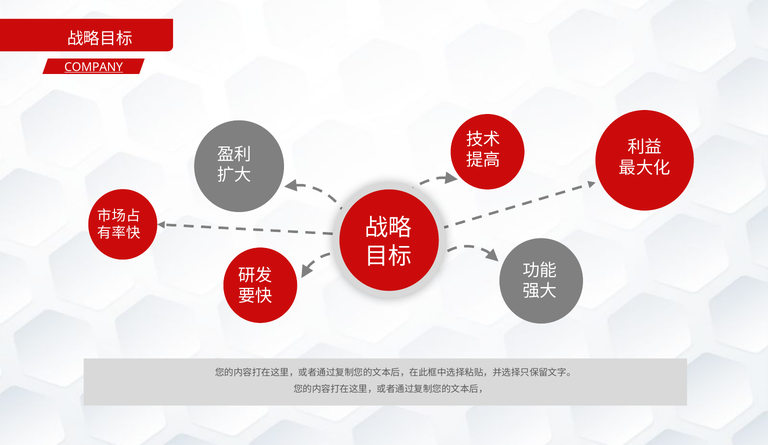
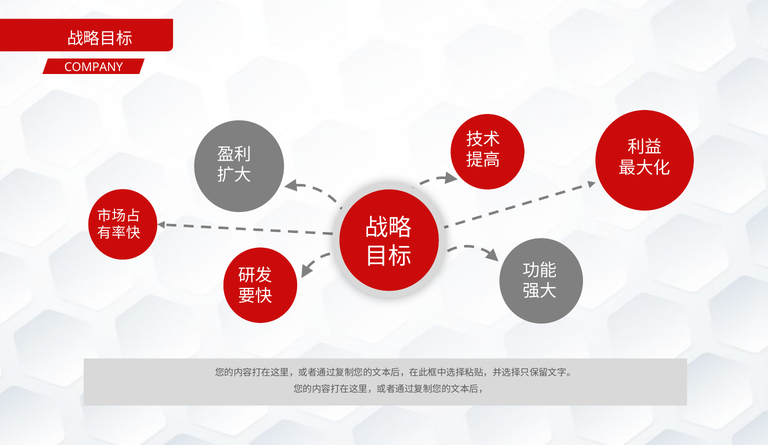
COMPANY underline: present -> none
